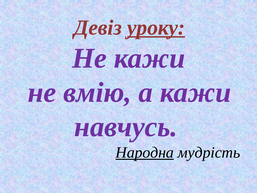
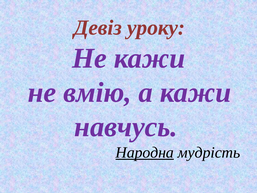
уроку underline: present -> none
